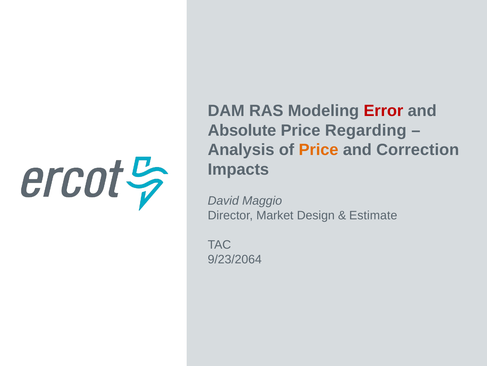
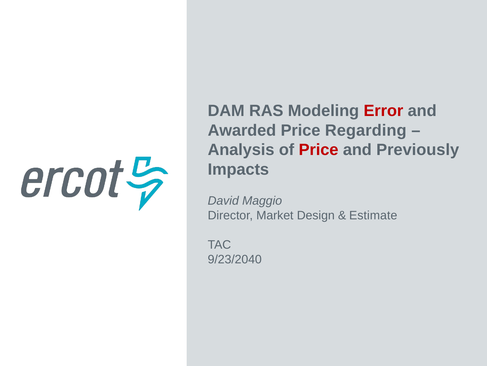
Absolute: Absolute -> Awarded
Price at (319, 150) colour: orange -> red
Correction: Correction -> Previously
9/23/2064: 9/23/2064 -> 9/23/2040
